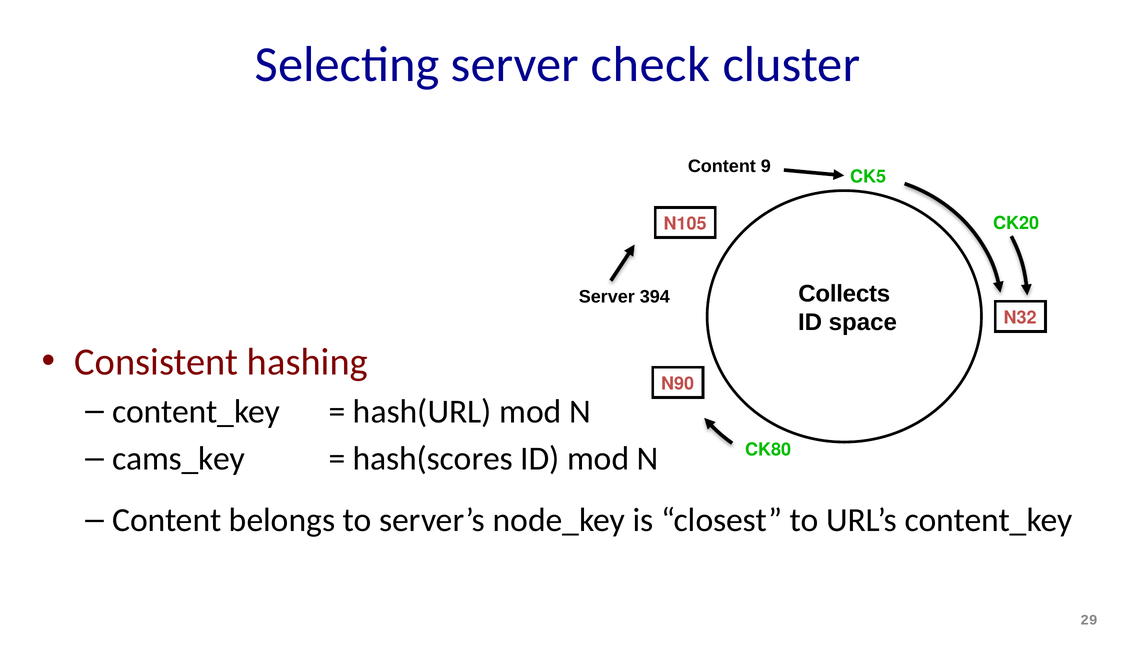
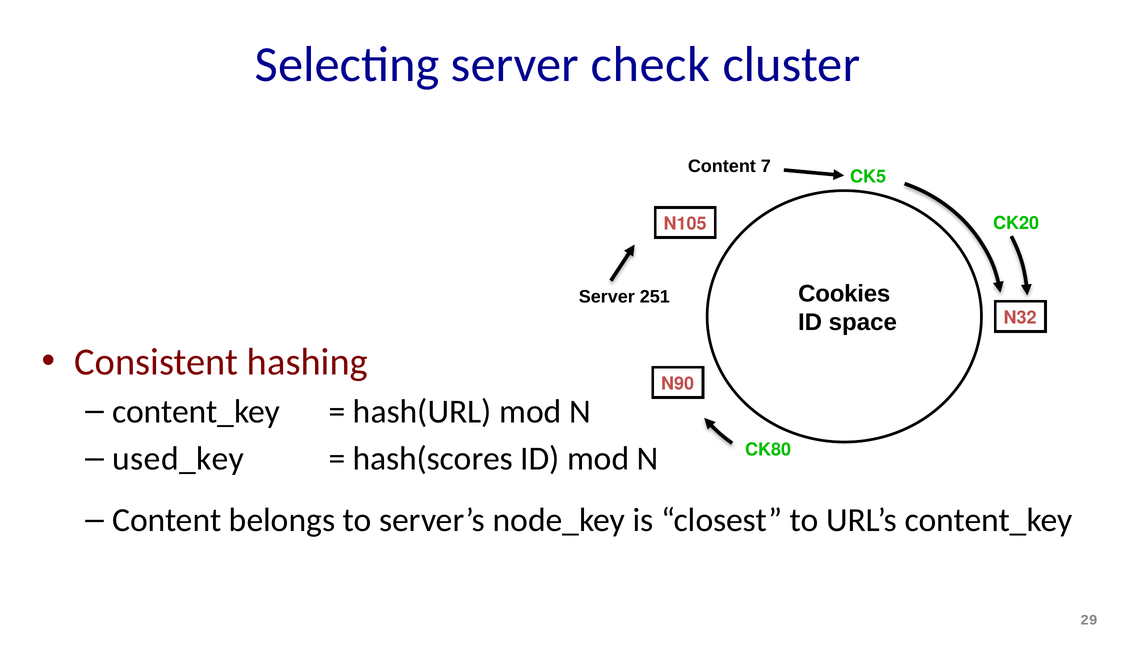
9: 9 -> 7
Collects: Collects -> Cookies
394: 394 -> 251
cams_key: cams_key -> used_key
